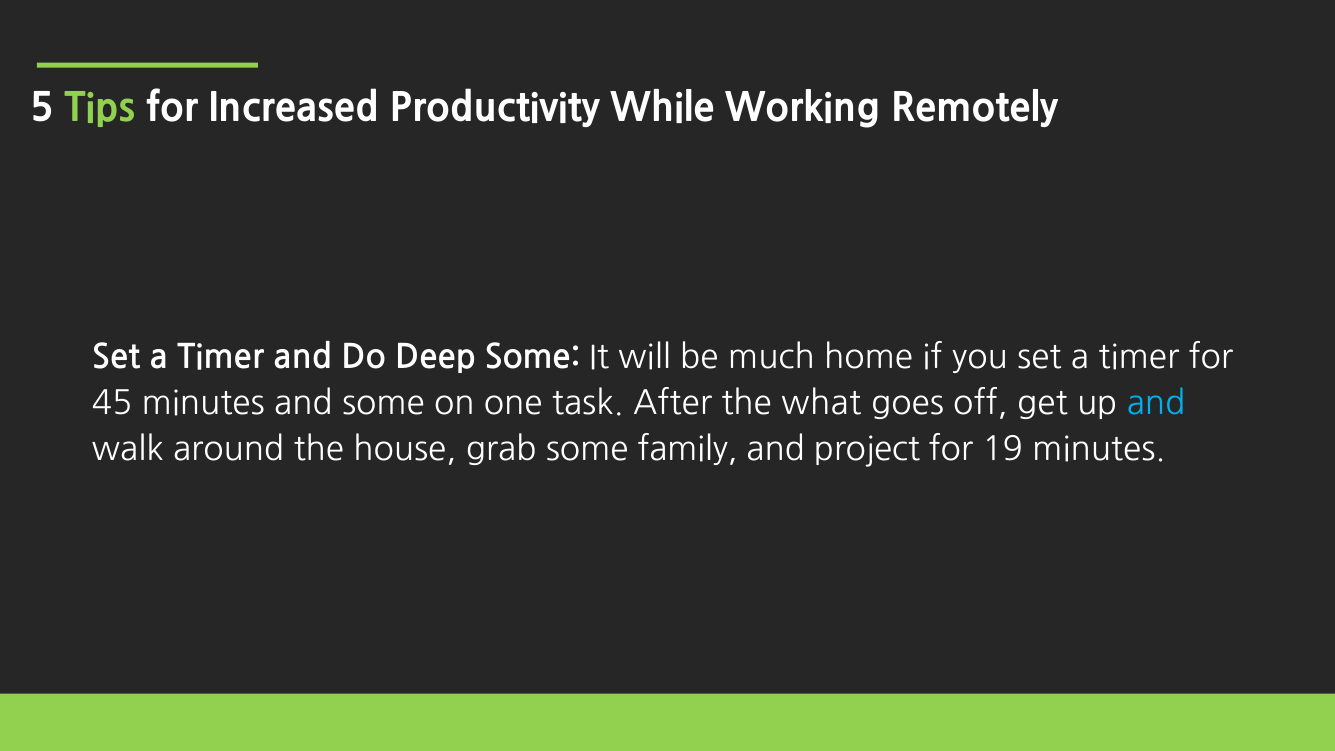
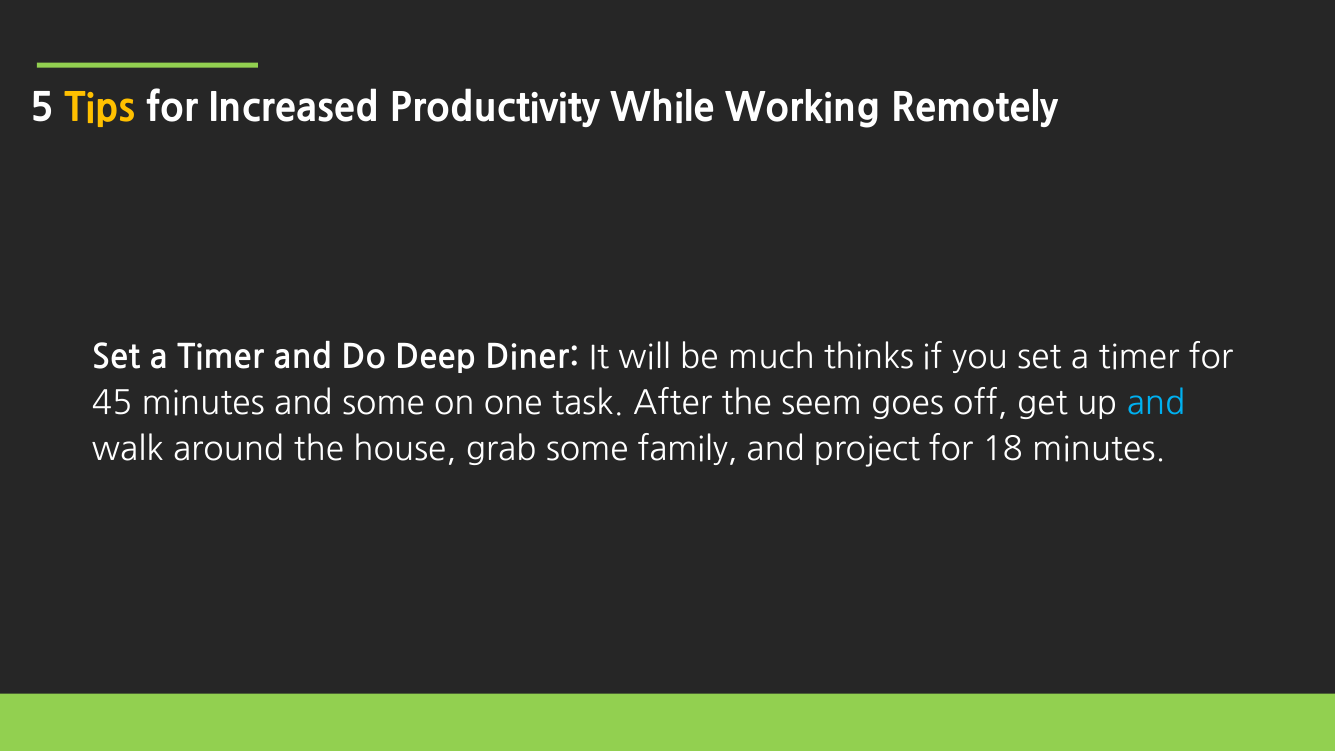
Tips colour: light green -> yellow
Deep Some: Some -> Diner
home: home -> thinks
what: what -> seem
19: 19 -> 18
